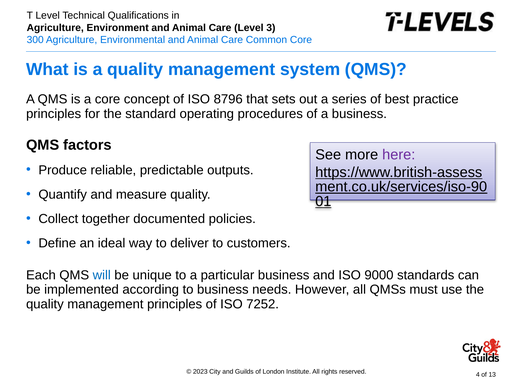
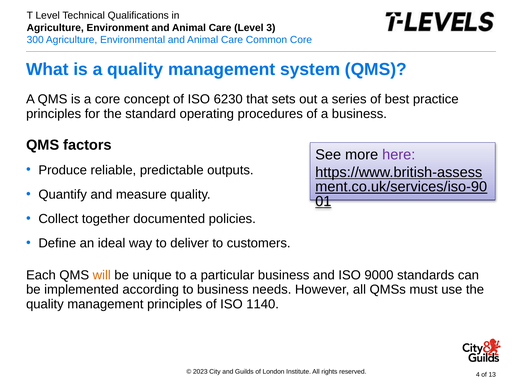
8796: 8796 -> 6230
will colour: blue -> orange
7252: 7252 -> 1140
